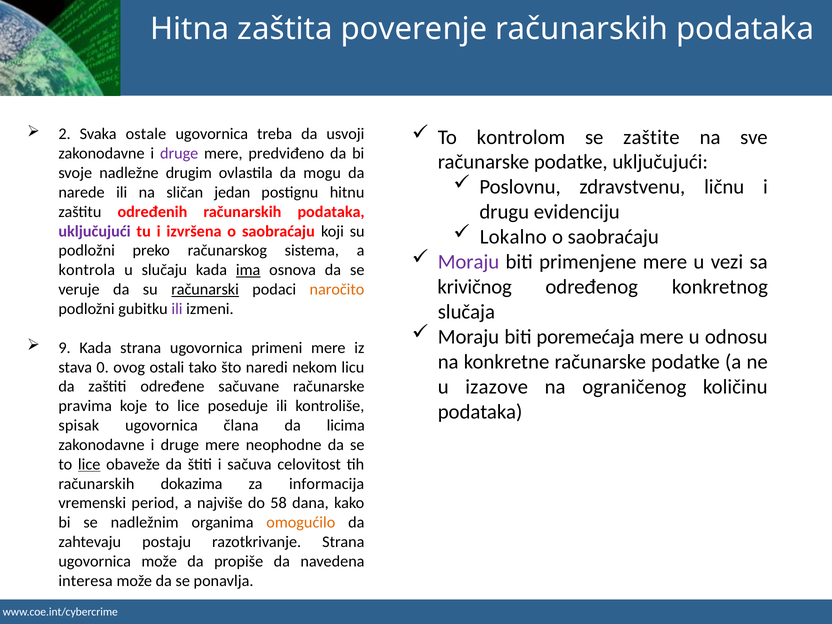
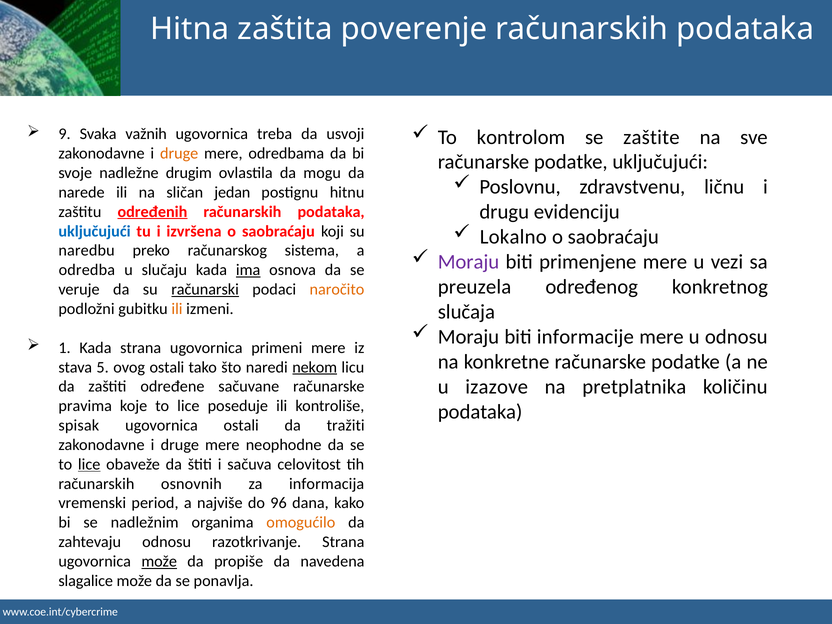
2: 2 -> 9
ostale: ostale -> važnih
druge at (179, 153) colour: purple -> orange
predviđeno: predviđeno -> odredbama
određenih underline: none -> present
uključujući at (95, 231) colour: purple -> blue
podložni at (87, 251): podložni -> naredbu
kontrola: kontrola -> odredba
krivičnog: krivičnog -> preuzela
ili at (177, 309) colour: purple -> orange
poremećaja: poremećaja -> informacije
9: 9 -> 1
0: 0 -> 5
nekom underline: none -> present
ograničenog: ograničenog -> pretplatnika
ugovornica člana: člana -> ostali
licima: licima -> tražiti
dokazima: dokazima -> osnovnih
58: 58 -> 96
zahtevaju postaju: postaju -> odnosu
može at (159, 561) underline: none -> present
interesa: interesa -> slagalice
